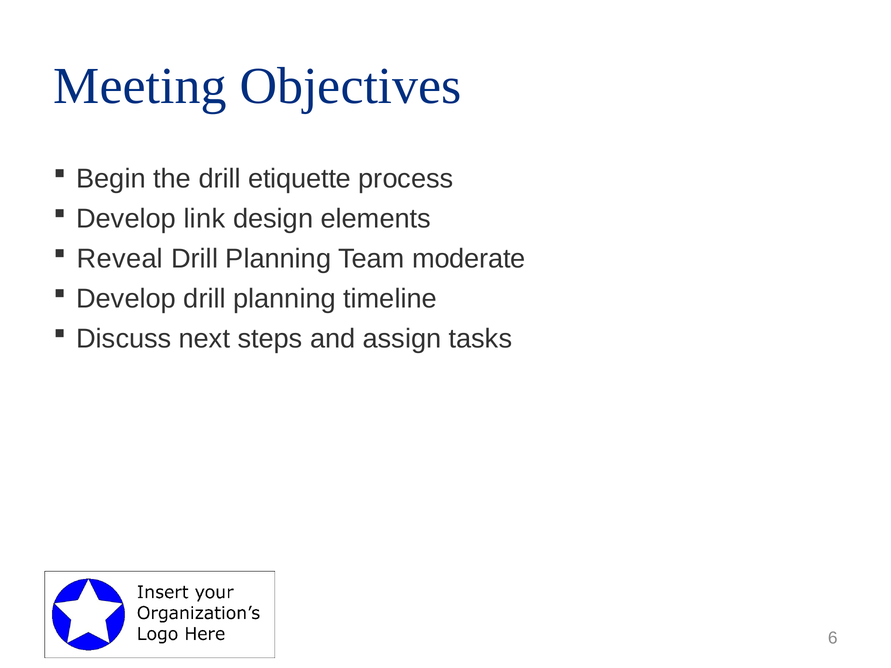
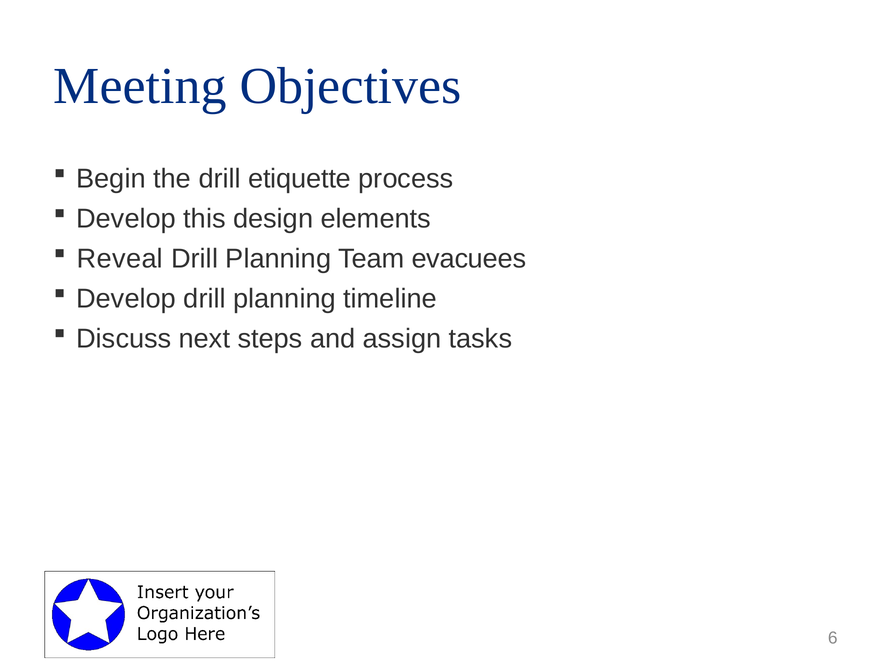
link: link -> this
moderate: moderate -> evacuees
